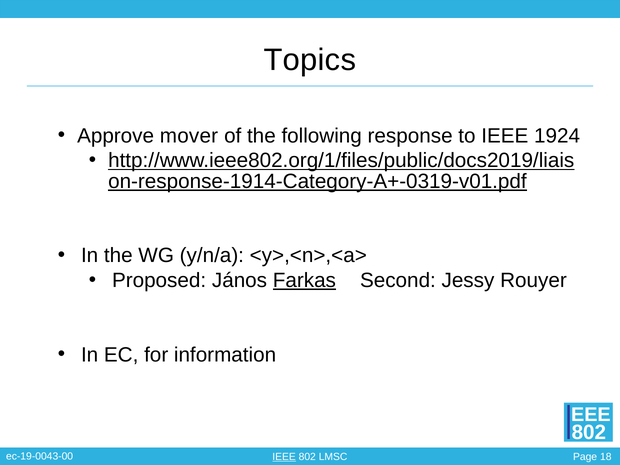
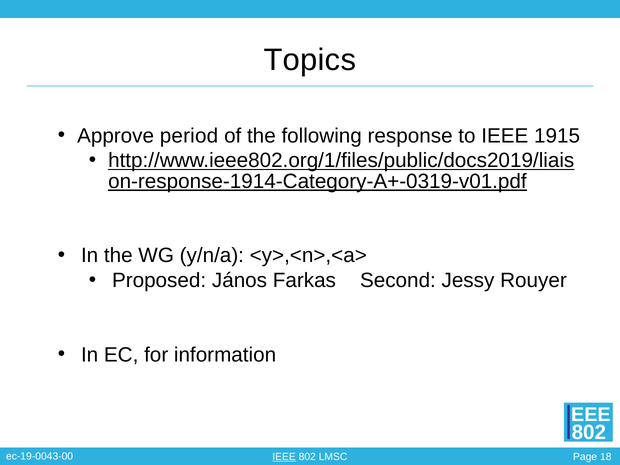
mover: mover -> period
1924: 1924 -> 1915
Farkas underline: present -> none
